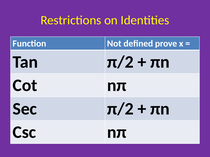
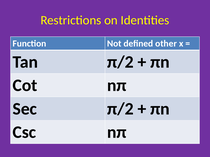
prove: prove -> other
